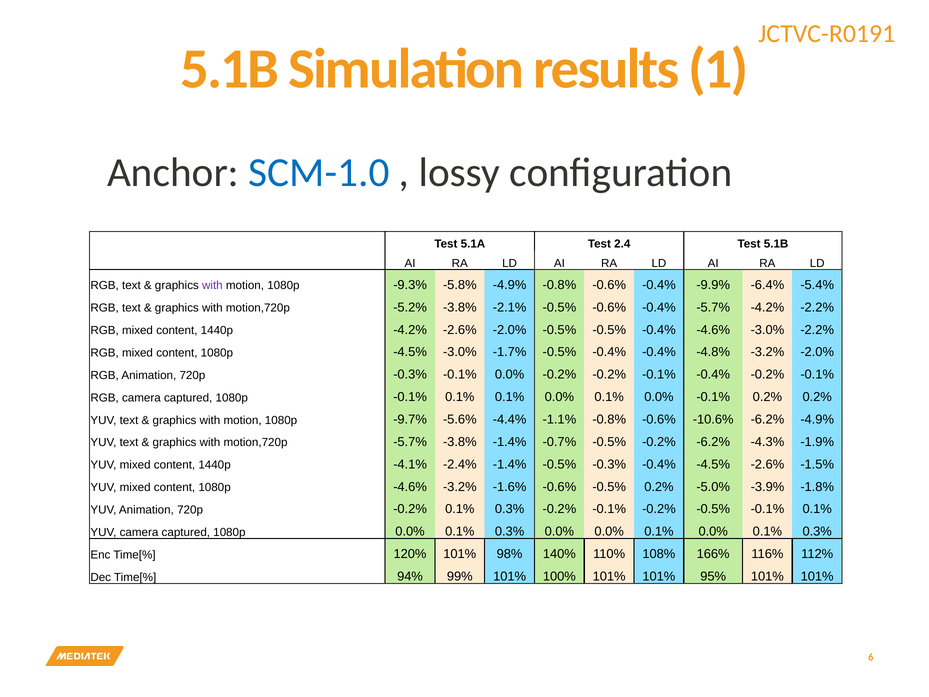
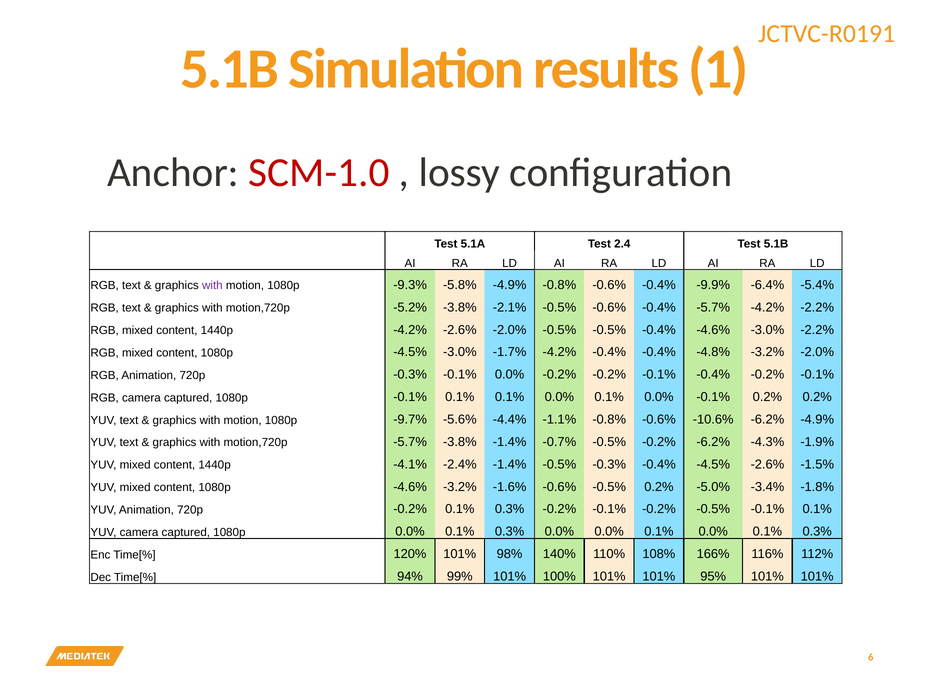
SCM-1.0 colour: blue -> red
-1.7% -0.5%: -0.5% -> -4.2%
-3.9%: -3.9% -> -3.4%
